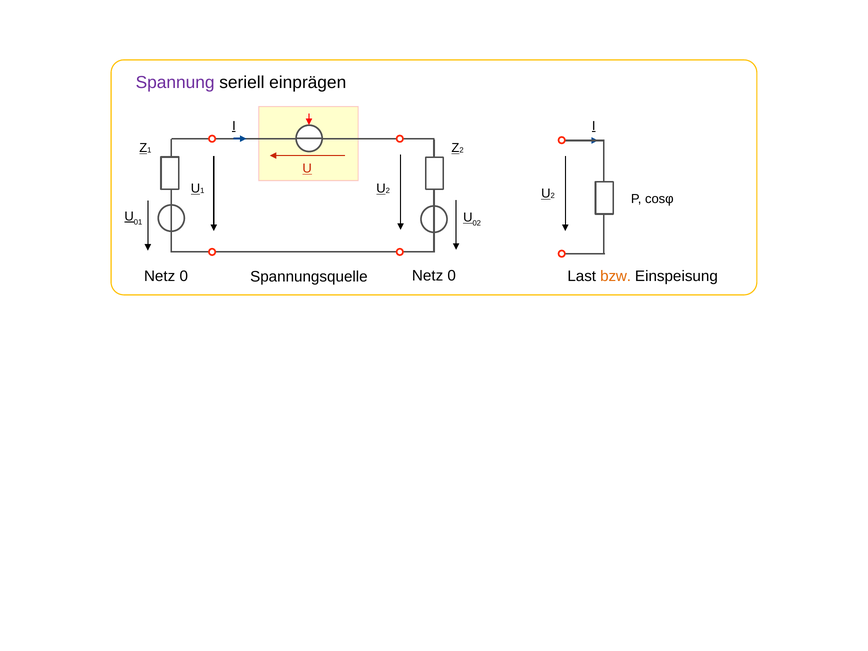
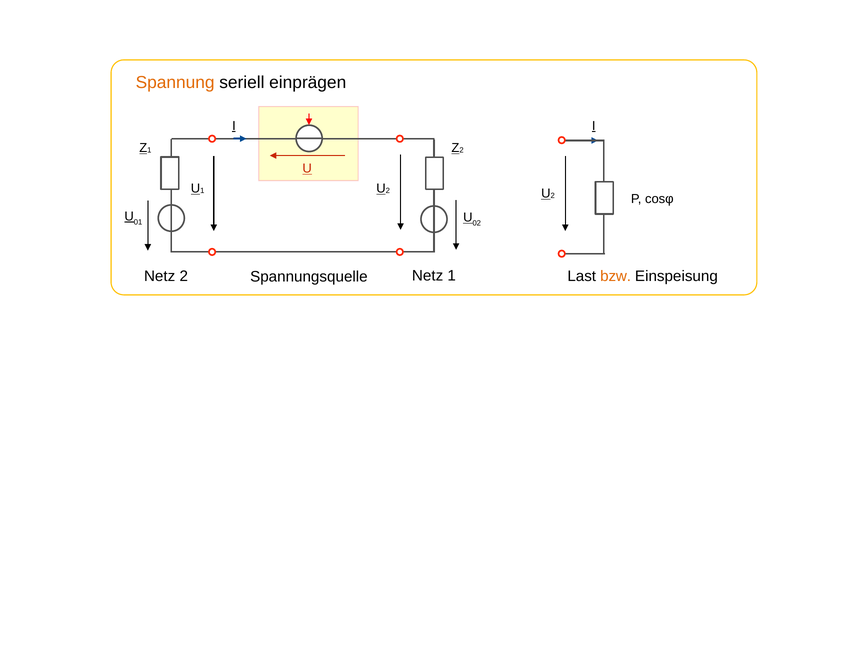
Spannung colour: purple -> orange
0 at (452, 276): 0 -> 1
0 at (184, 276): 0 -> 2
